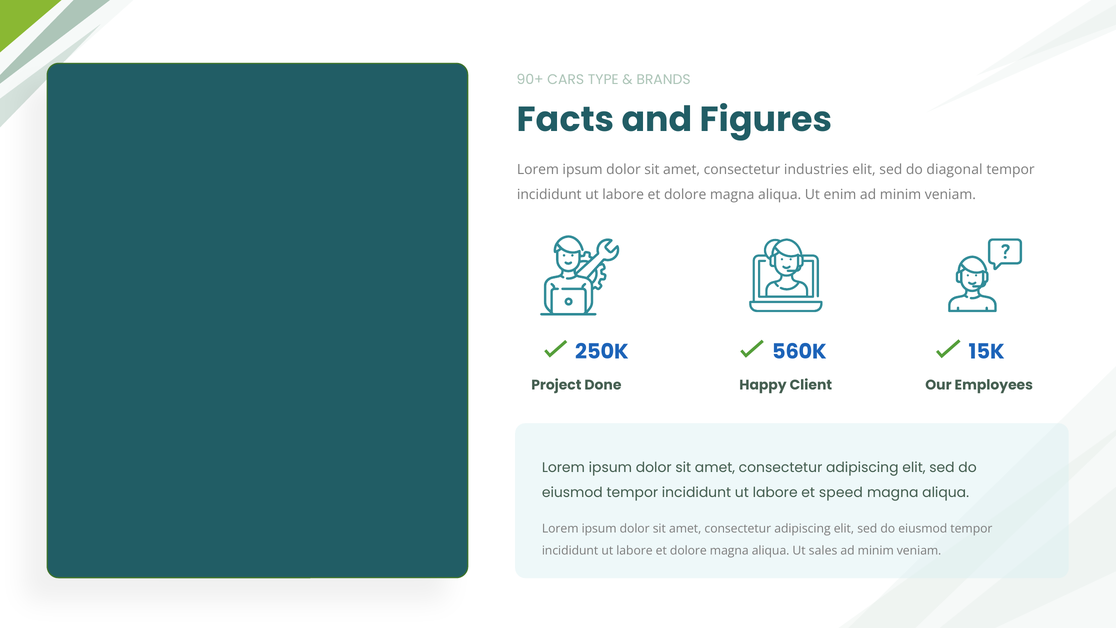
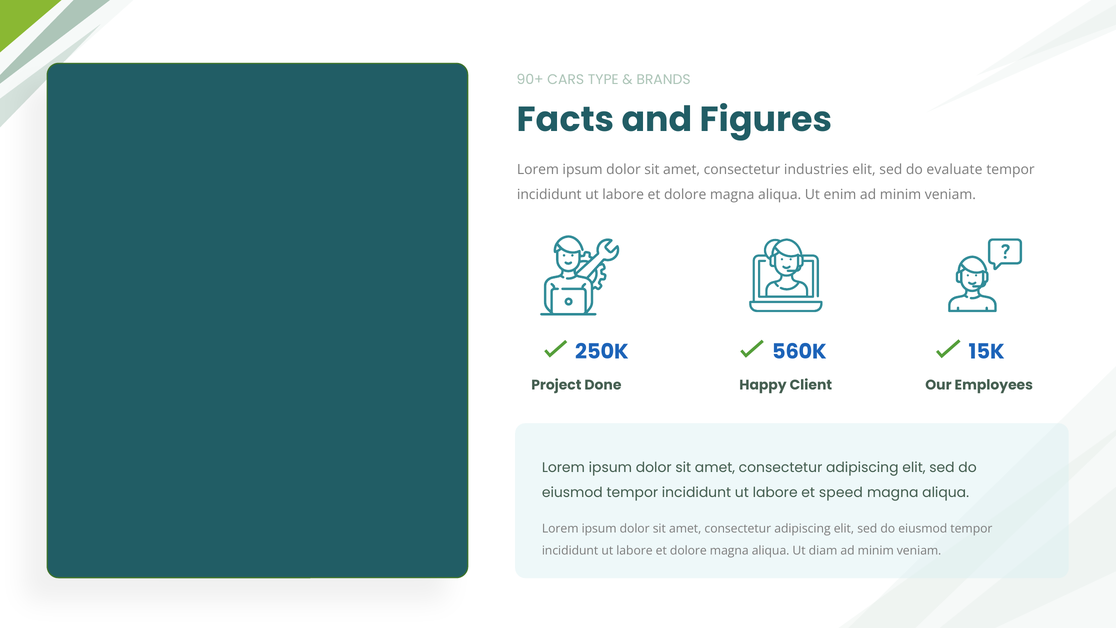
diagonal: diagonal -> evaluate
sales: sales -> diam
